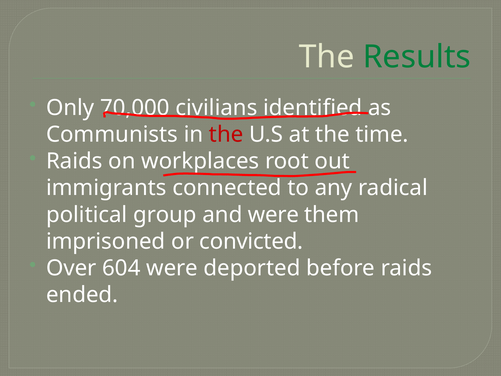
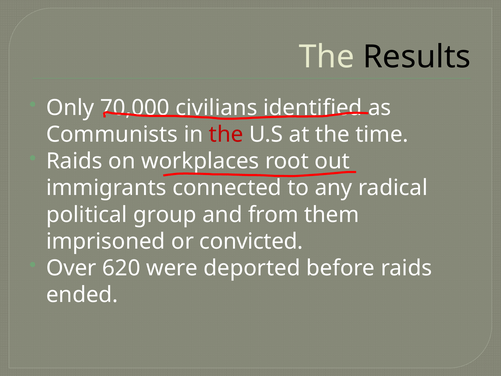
Results colour: green -> black
and were: were -> from
604: 604 -> 620
